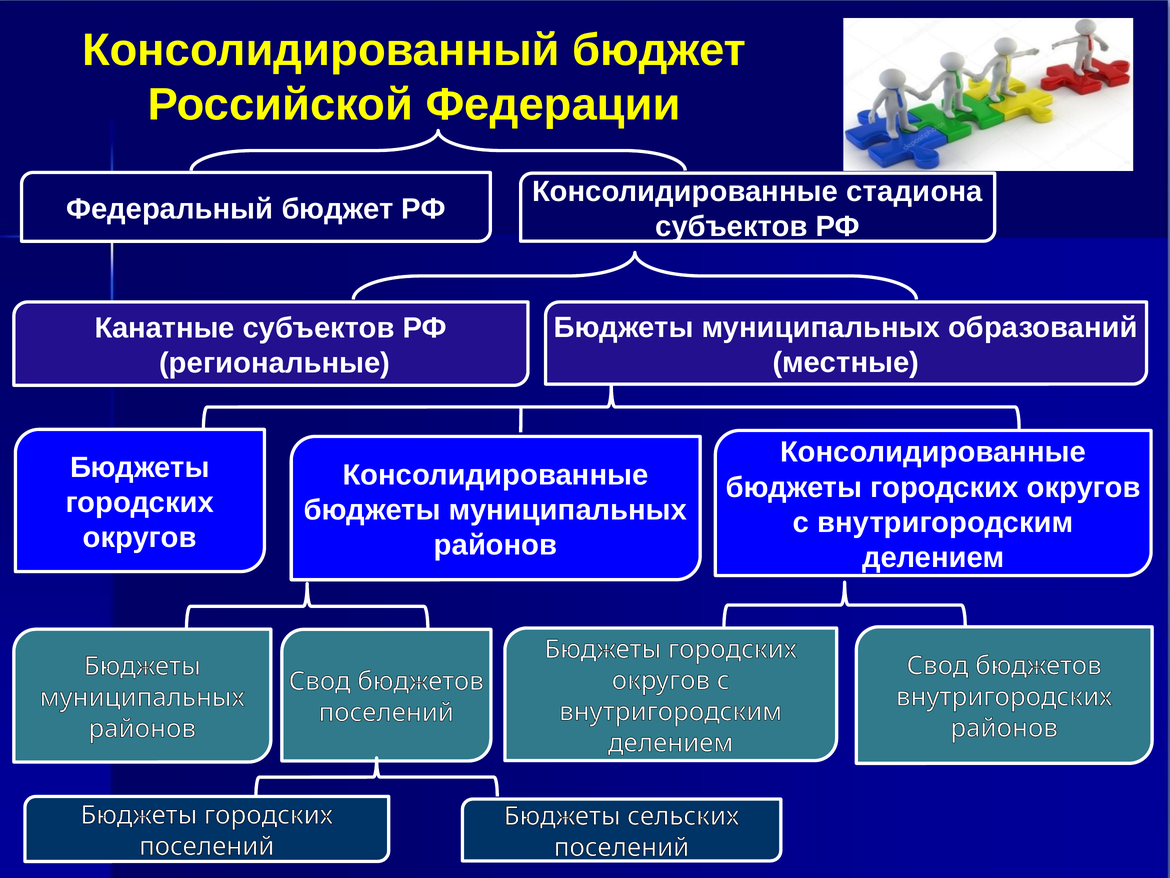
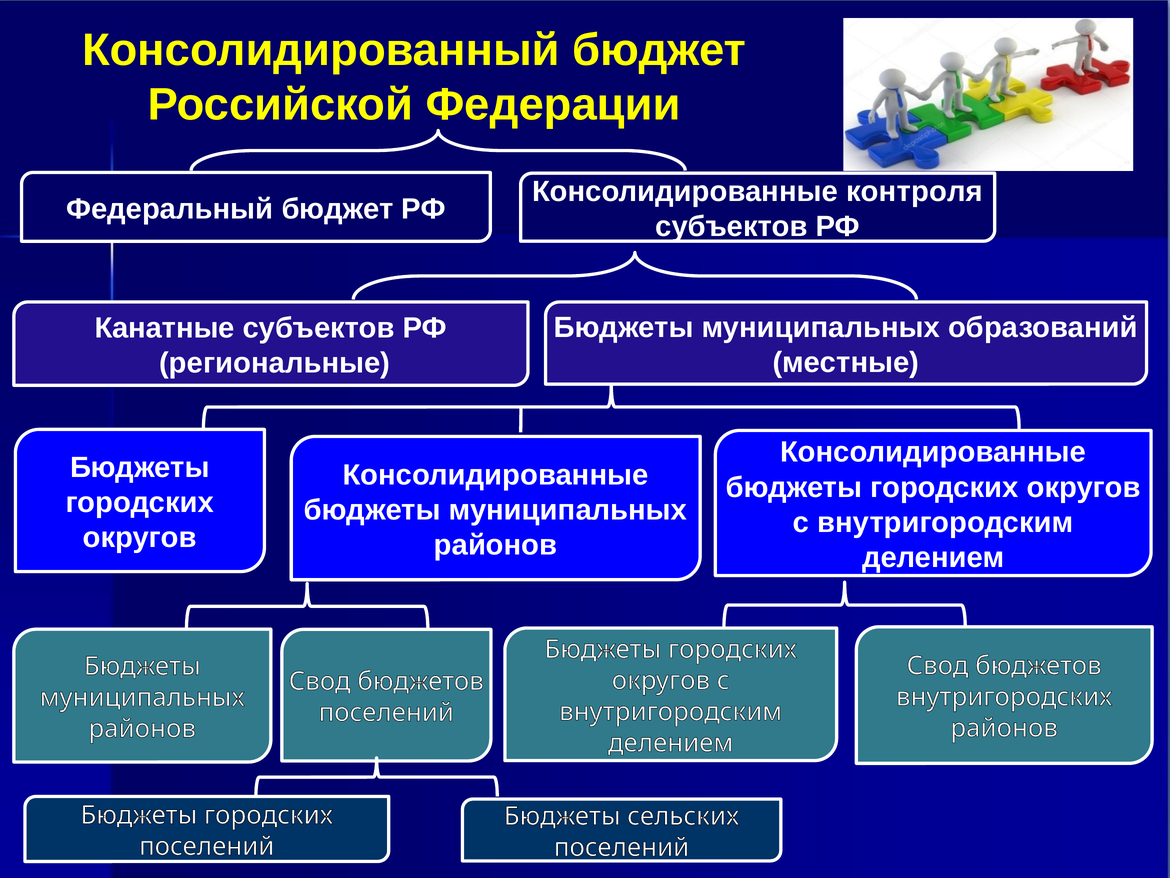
стадиона: стадиона -> контроля
